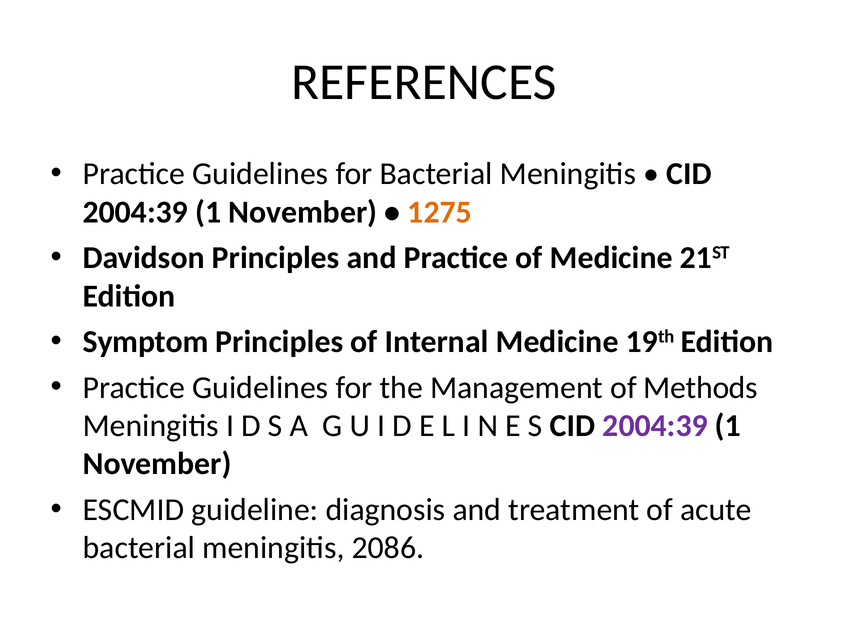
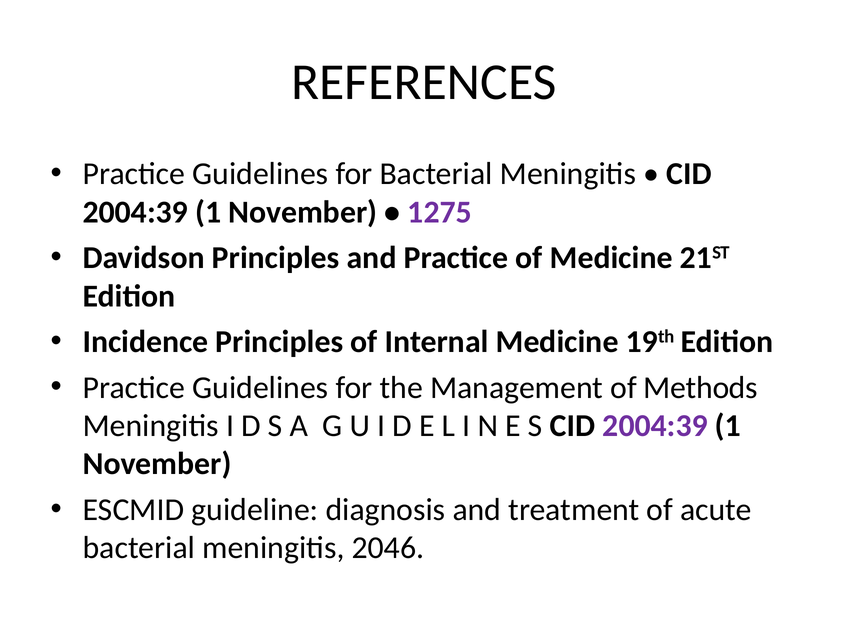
1275 colour: orange -> purple
Symptom: Symptom -> Incidence
2086: 2086 -> 2046
